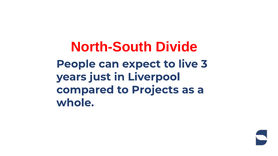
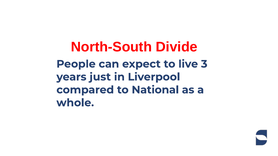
Projects: Projects -> National
